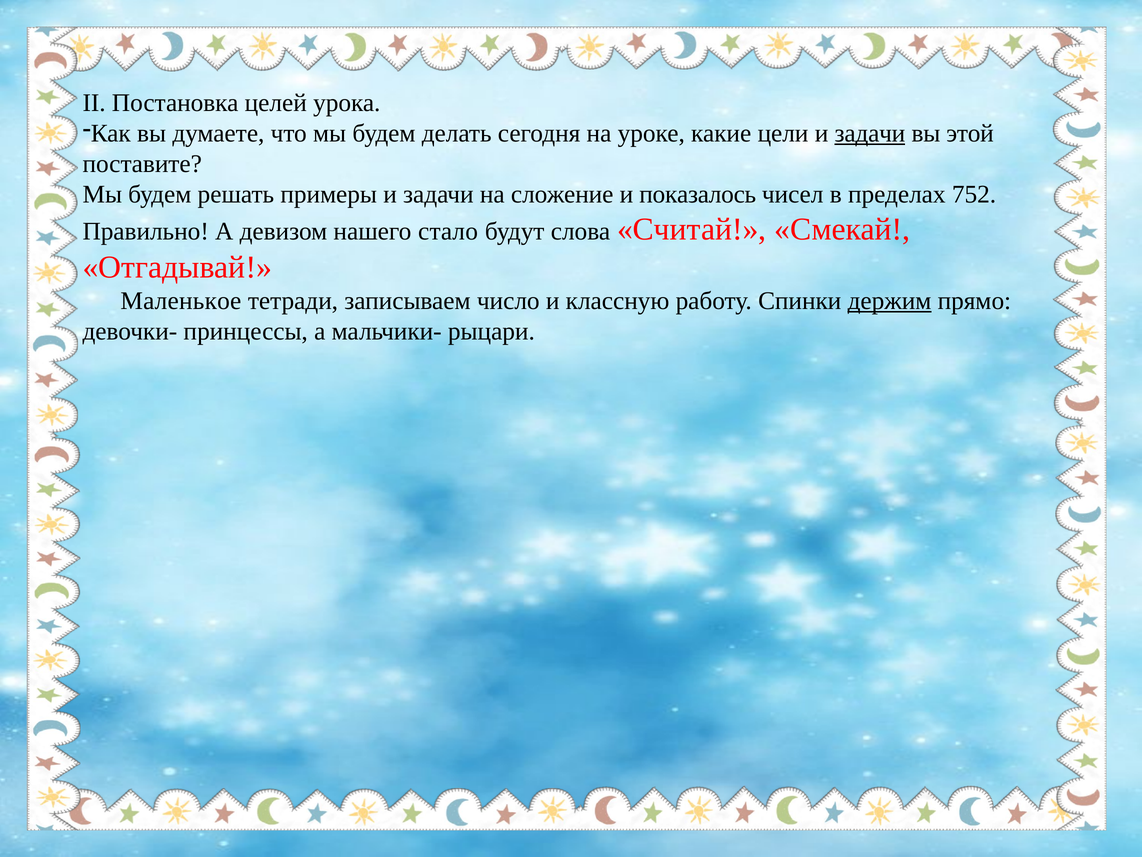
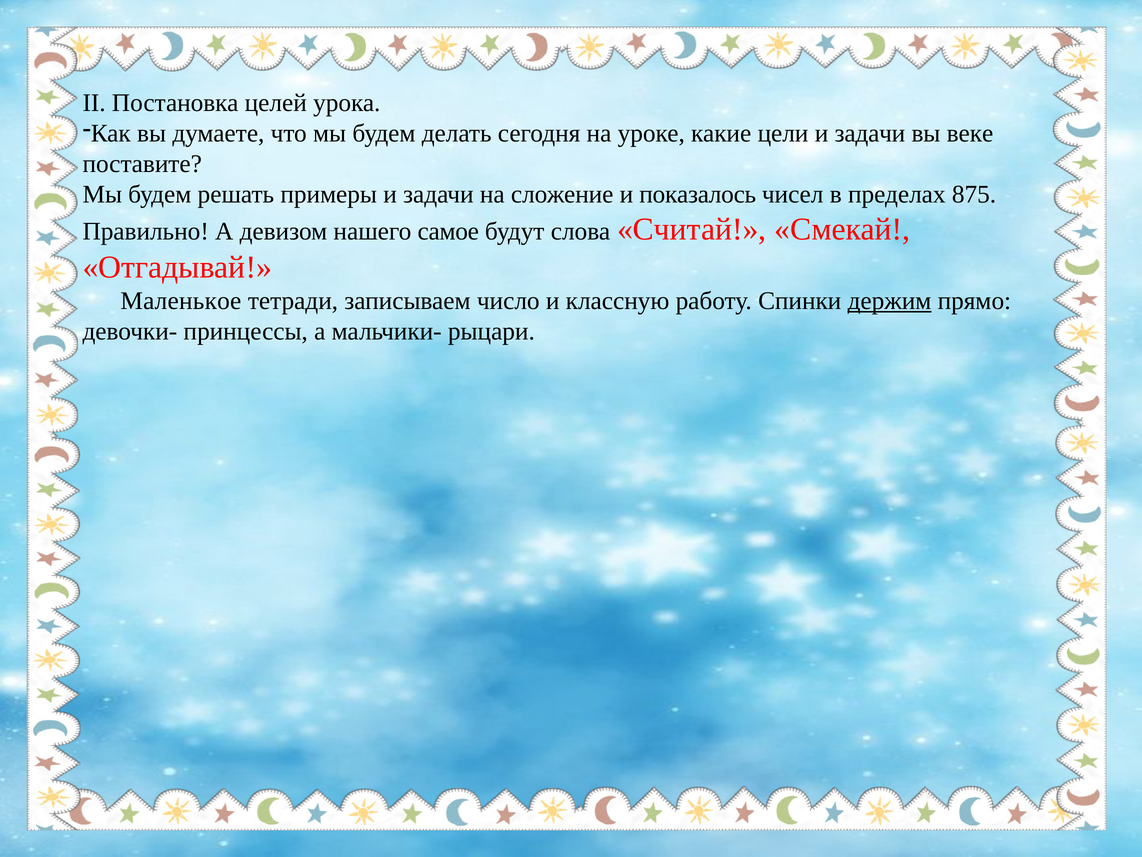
задачи at (870, 133) underline: present -> none
этой: этой -> веке
752: 752 -> 875
стало: стало -> самое
